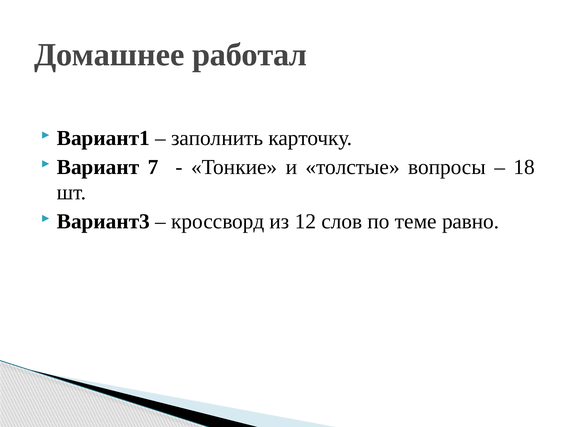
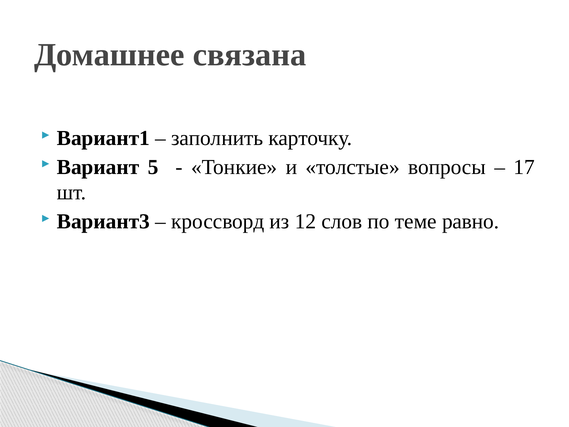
работал: работал -> связана
7: 7 -> 5
18: 18 -> 17
